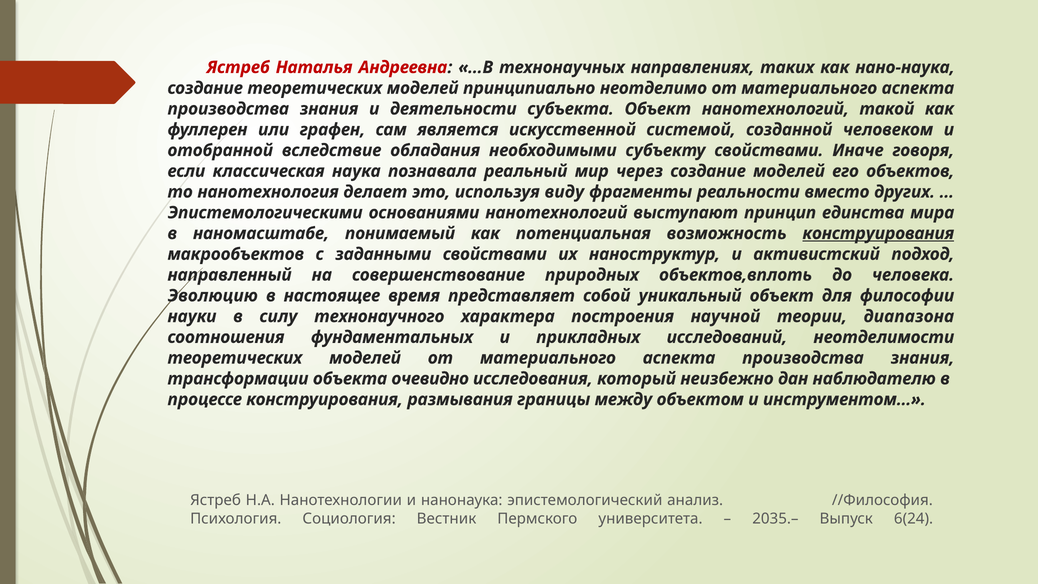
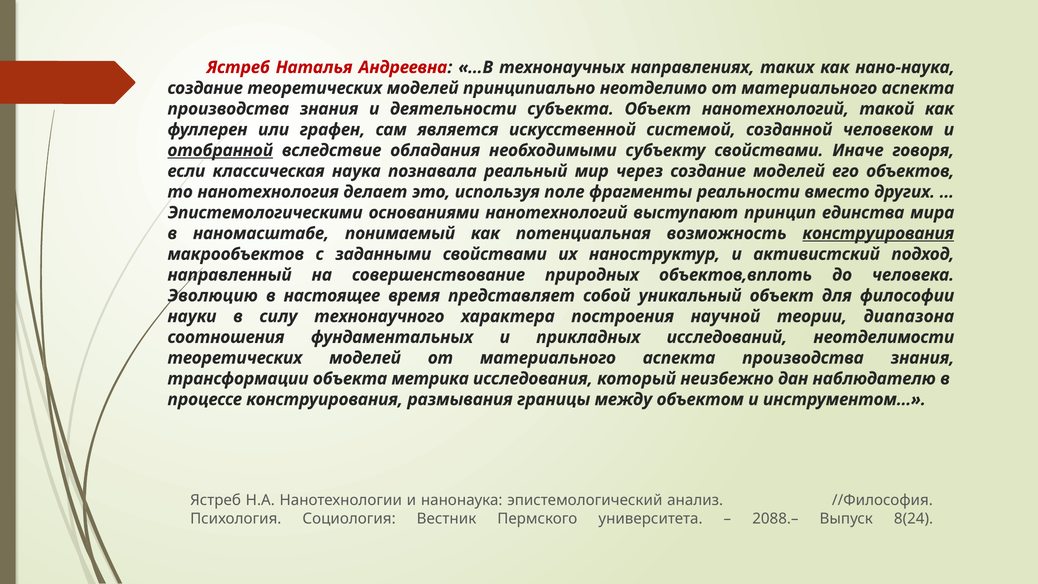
отобранной underline: none -> present
виду: виду -> поле
очевидно: очевидно -> метрика
2035.–: 2035.– -> 2088.–
6(24: 6(24 -> 8(24
